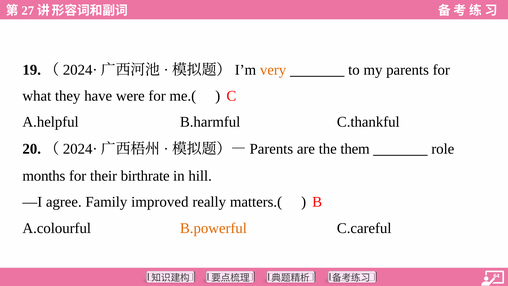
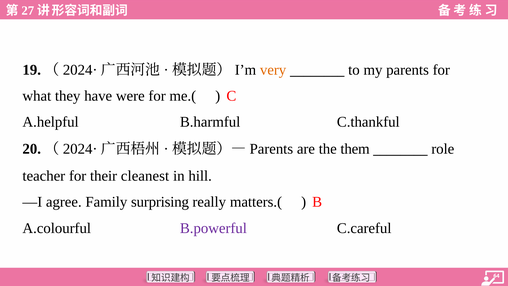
months: months -> teacher
birthrate: birthrate -> cleanest
improved: improved -> surprising
B.powerful colour: orange -> purple
